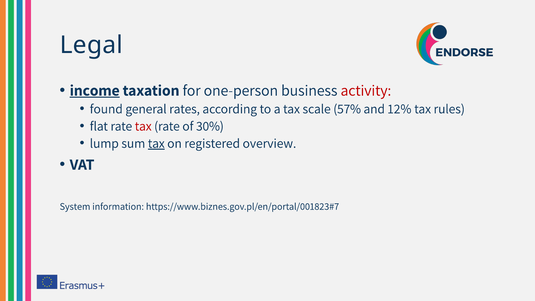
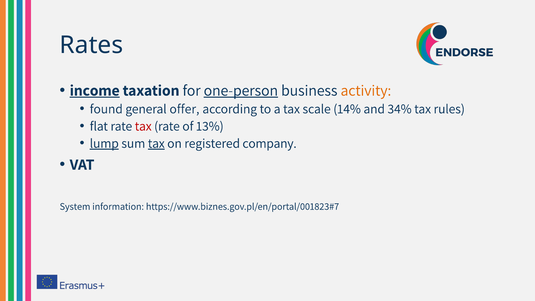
Legal: Legal -> Rates
one-person underline: none -> present
activity colour: red -> orange
rates: rates -> offer
57%: 57% -> 14%
12%: 12% -> 34%
30%: 30% -> 13%
lump underline: none -> present
overview: overview -> company
